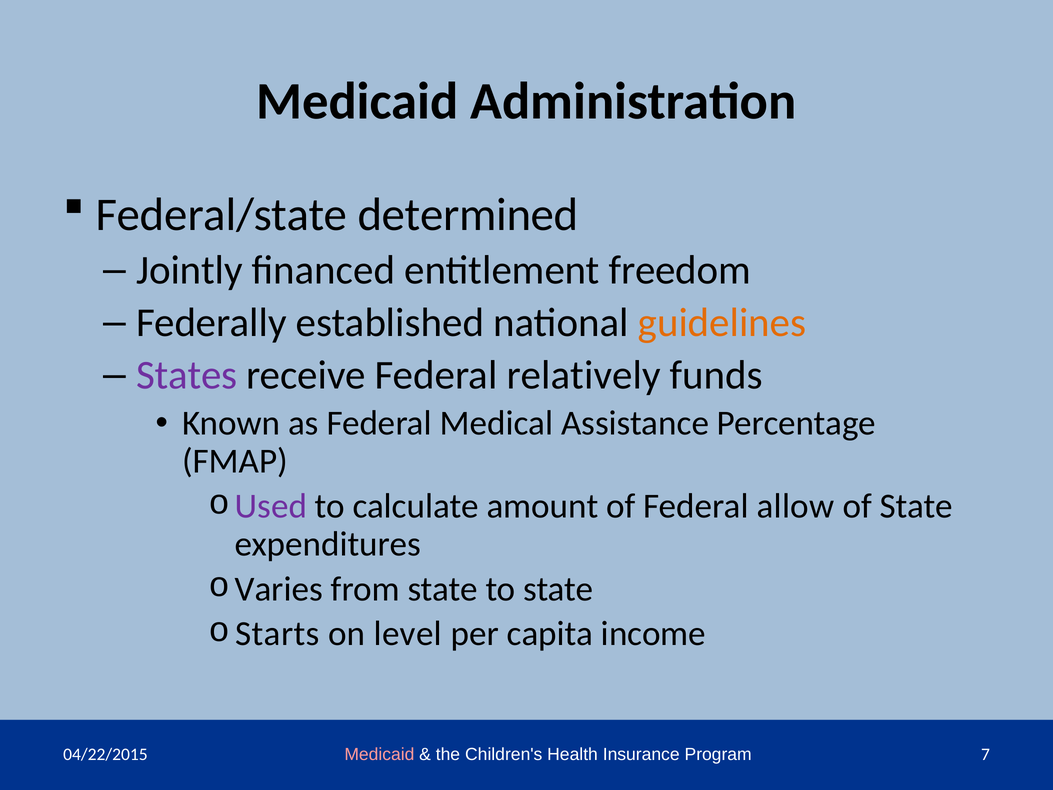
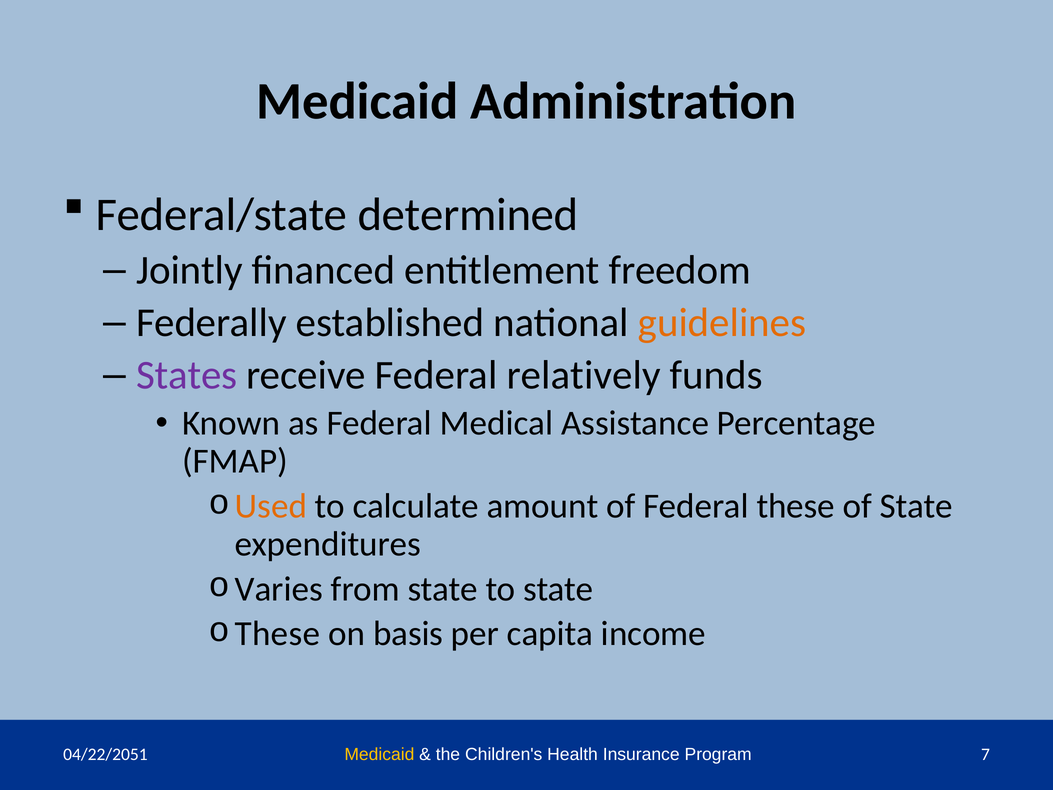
Used colour: purple -> orange
Federal allow: allow -> these
Starts at (277, 634): Starts -> These
level: level -> basis
Medicaid at (379, 754) colour: pink -> yellow
04/22/2015: 04/22/2015 -> 04/22/2051
